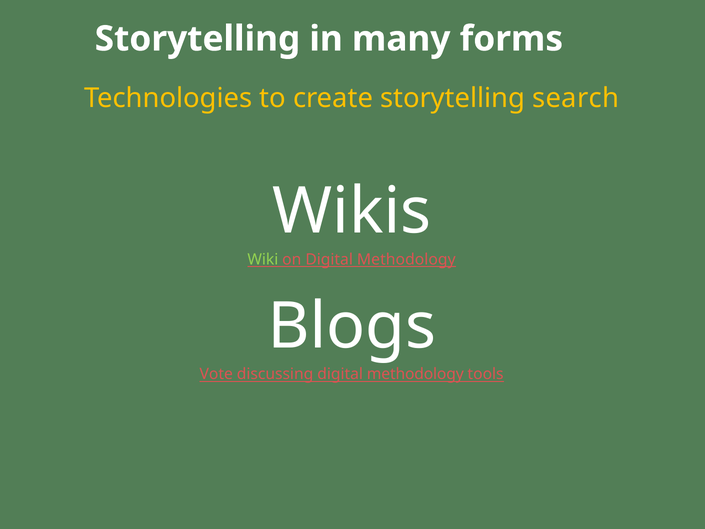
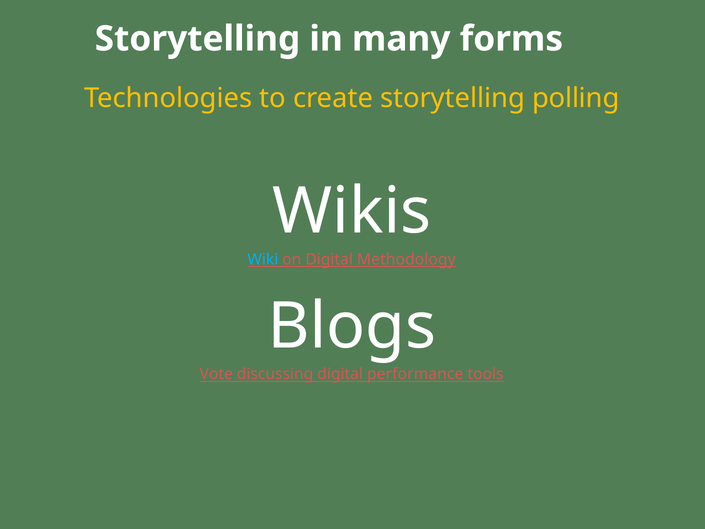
search: search -> polling
Wiki colour: light green -> light blue
discussing digital methodology: methodology -> performance
